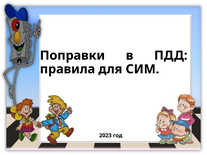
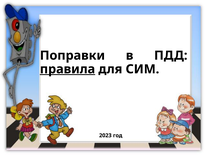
правила underline: none -> present
